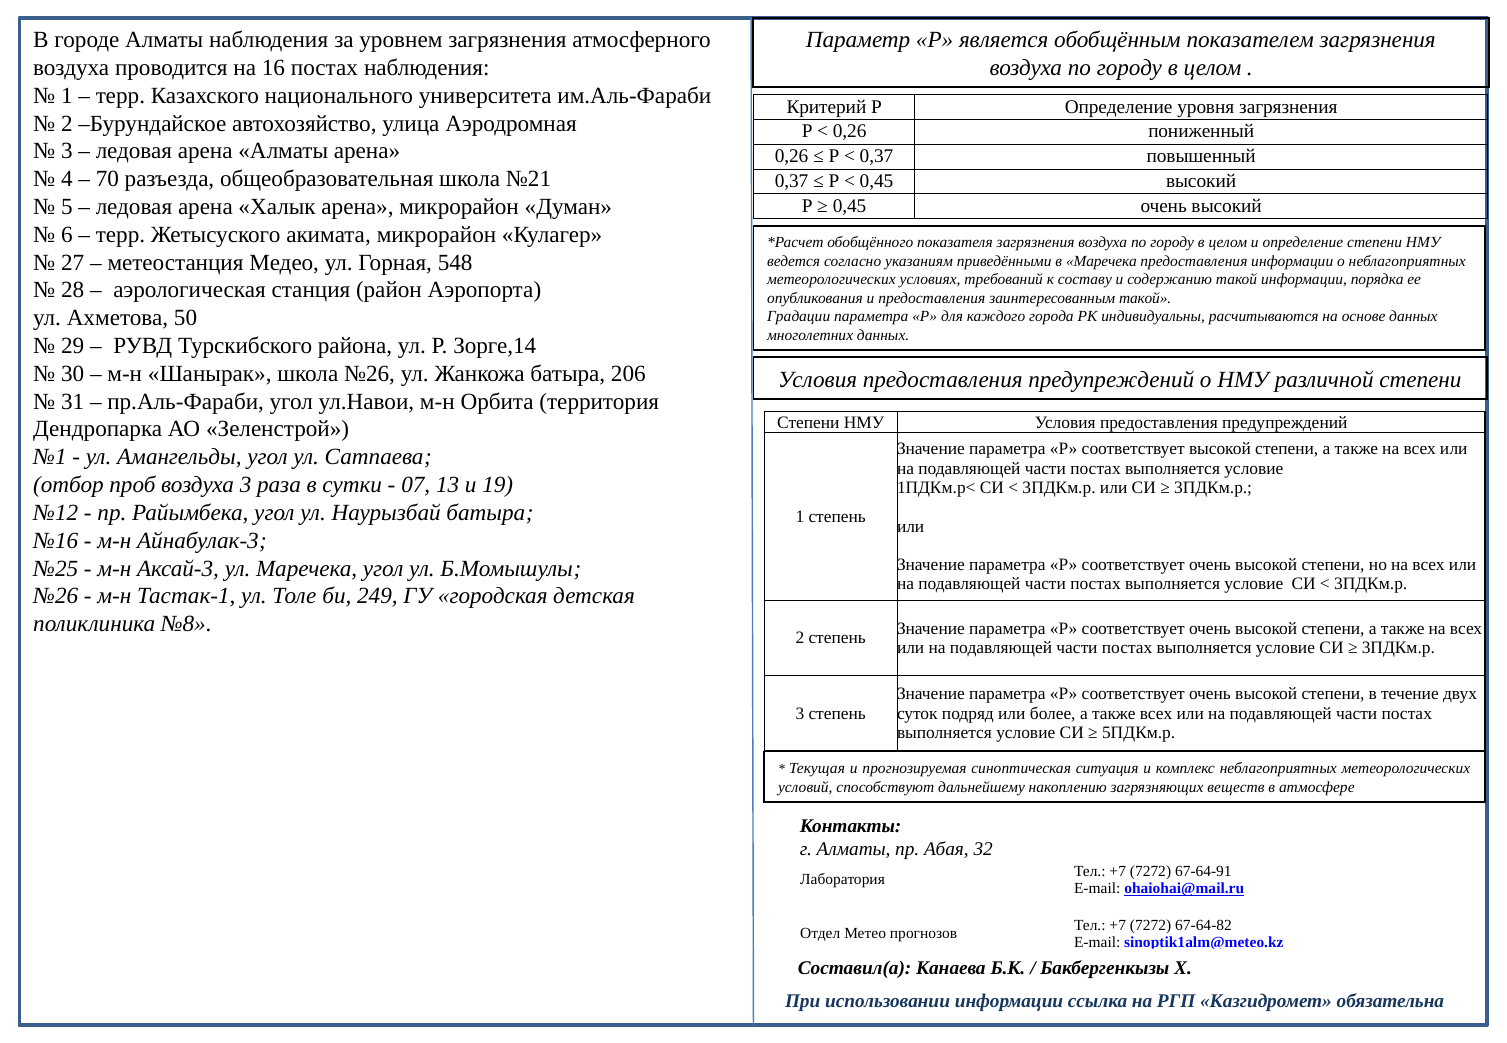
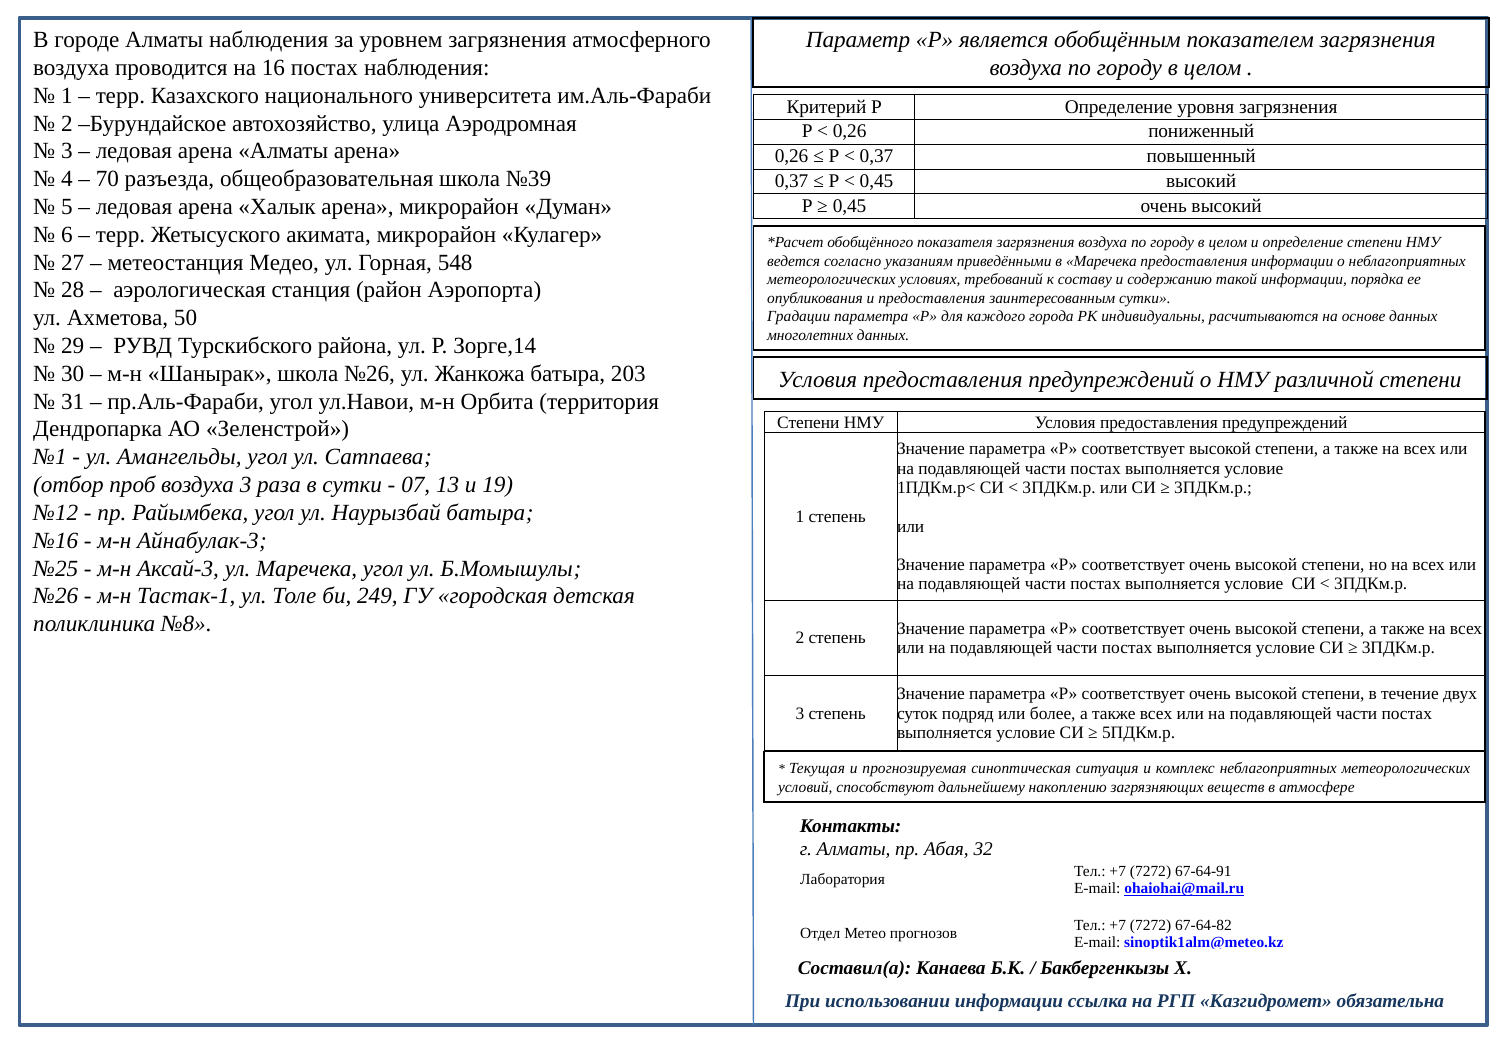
№21: №21 -> №39
заинтересованным такой: такой -> сутки
206: 206 -> 203
